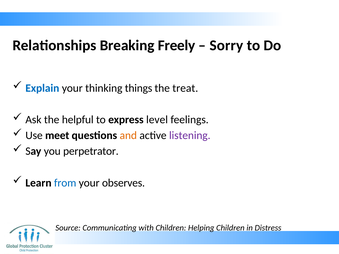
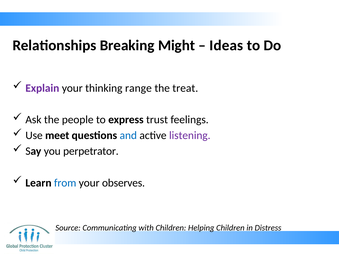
Freely: Freely -> Might
Sorry: Sorry -> Ideas
Explain colour: blue -> purple
things: things -> range
helpful: helpful -> people
level: level -> trust
and colour: orange -> blue
